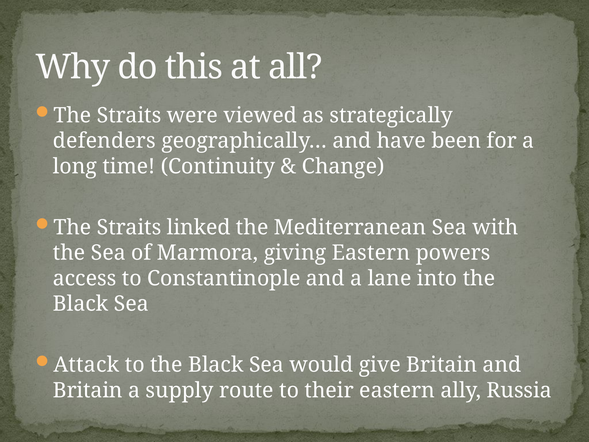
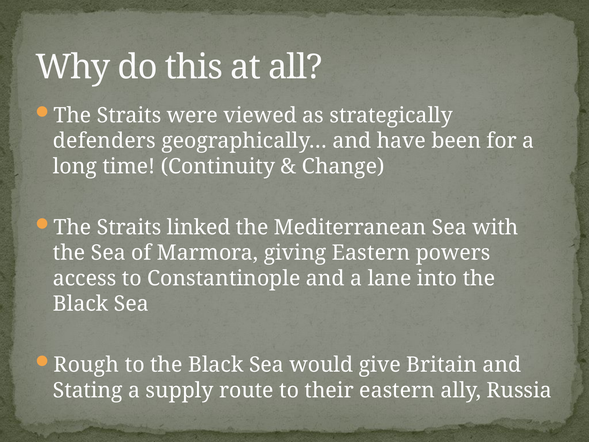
Attack: Attack -> Rough
Britain at (88, 390): Britain -> Stating
